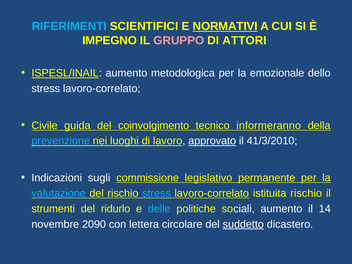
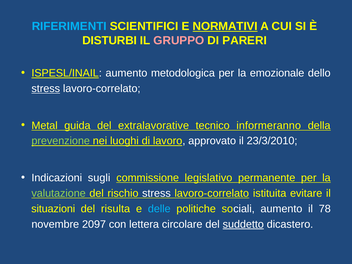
IMPEGNO: IMPEGNO -> DISTURBI
ATTORI: ATTORI -> PARERI
stress at (46, 89) underline: none -> present
Civile: Civile -> Metal
coinvolgimento: coinvolgimento -> extralavorative
prevenzione colour: light blue -> light green
approvato underline: present -> none
41/3/2010: 41/3/2010 -> 23/3/2010
valutazione colour: light blue -> light green
stress at (156, 193) colour: light blue -> white
istituita rischio: rischio -> evitare
strumenti: strumenti -> situazioni
ridurlo: ridurlo -> risulta
14: 14 -> 78
2090: 2090 -> 2097
